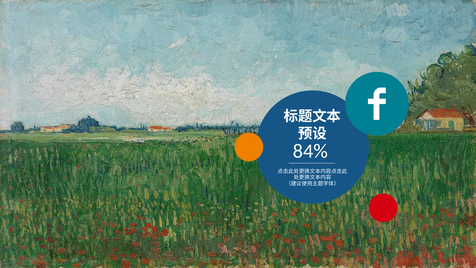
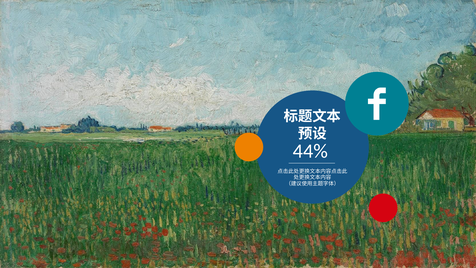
84%: 84% -> 44%
